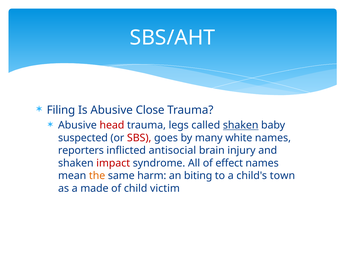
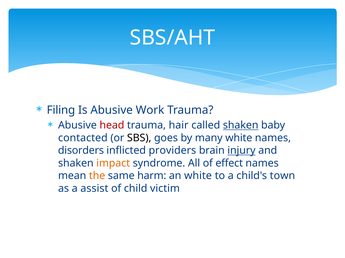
Close: Close -> Work
legs: legs -> hair
suspected: suspected -> contacted
SBS colour: red -> black
reporters: reporters -> disorders
antisocial: antisocial -> providers
injury underline: none -> present
impact colour: red -> orange
an biting: biting -> white
made: made -> assist
